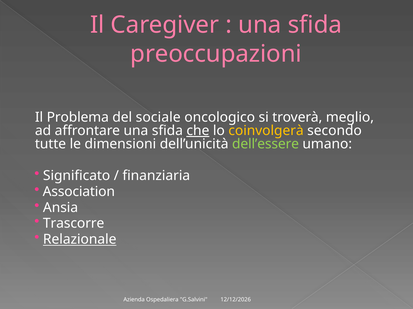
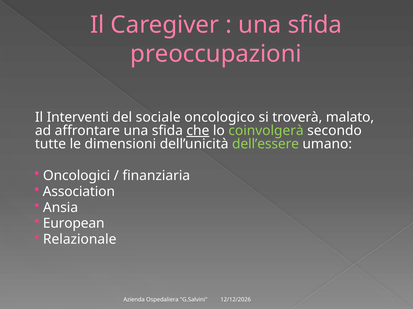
Problema: Problema -> Interventi
meglio: meglio -> malato
coinvolgerà colour: yellow -> light green
Significato: Significato -> Oncologici
Trascorre: Trascorre -> European
Relazionale underline: present -> none
